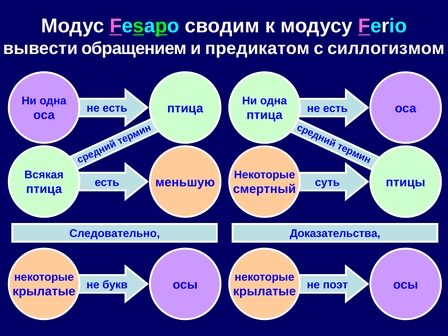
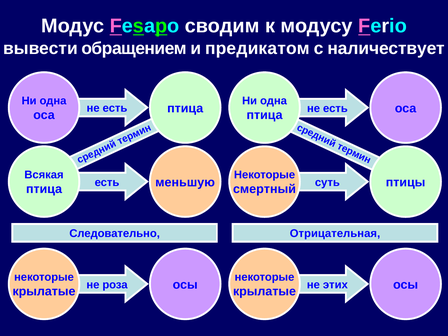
силлогизмом: силлогизмом -> наличествует
Доказательства: Доказательства -> Отрицательная
букв: букв -> роза
поэт: поэт -> этих
